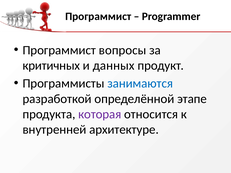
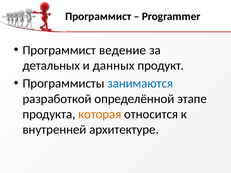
вопросы: вопросы -> ведение
критичных: критичных -> детальных
которая colour: purple -> orange
